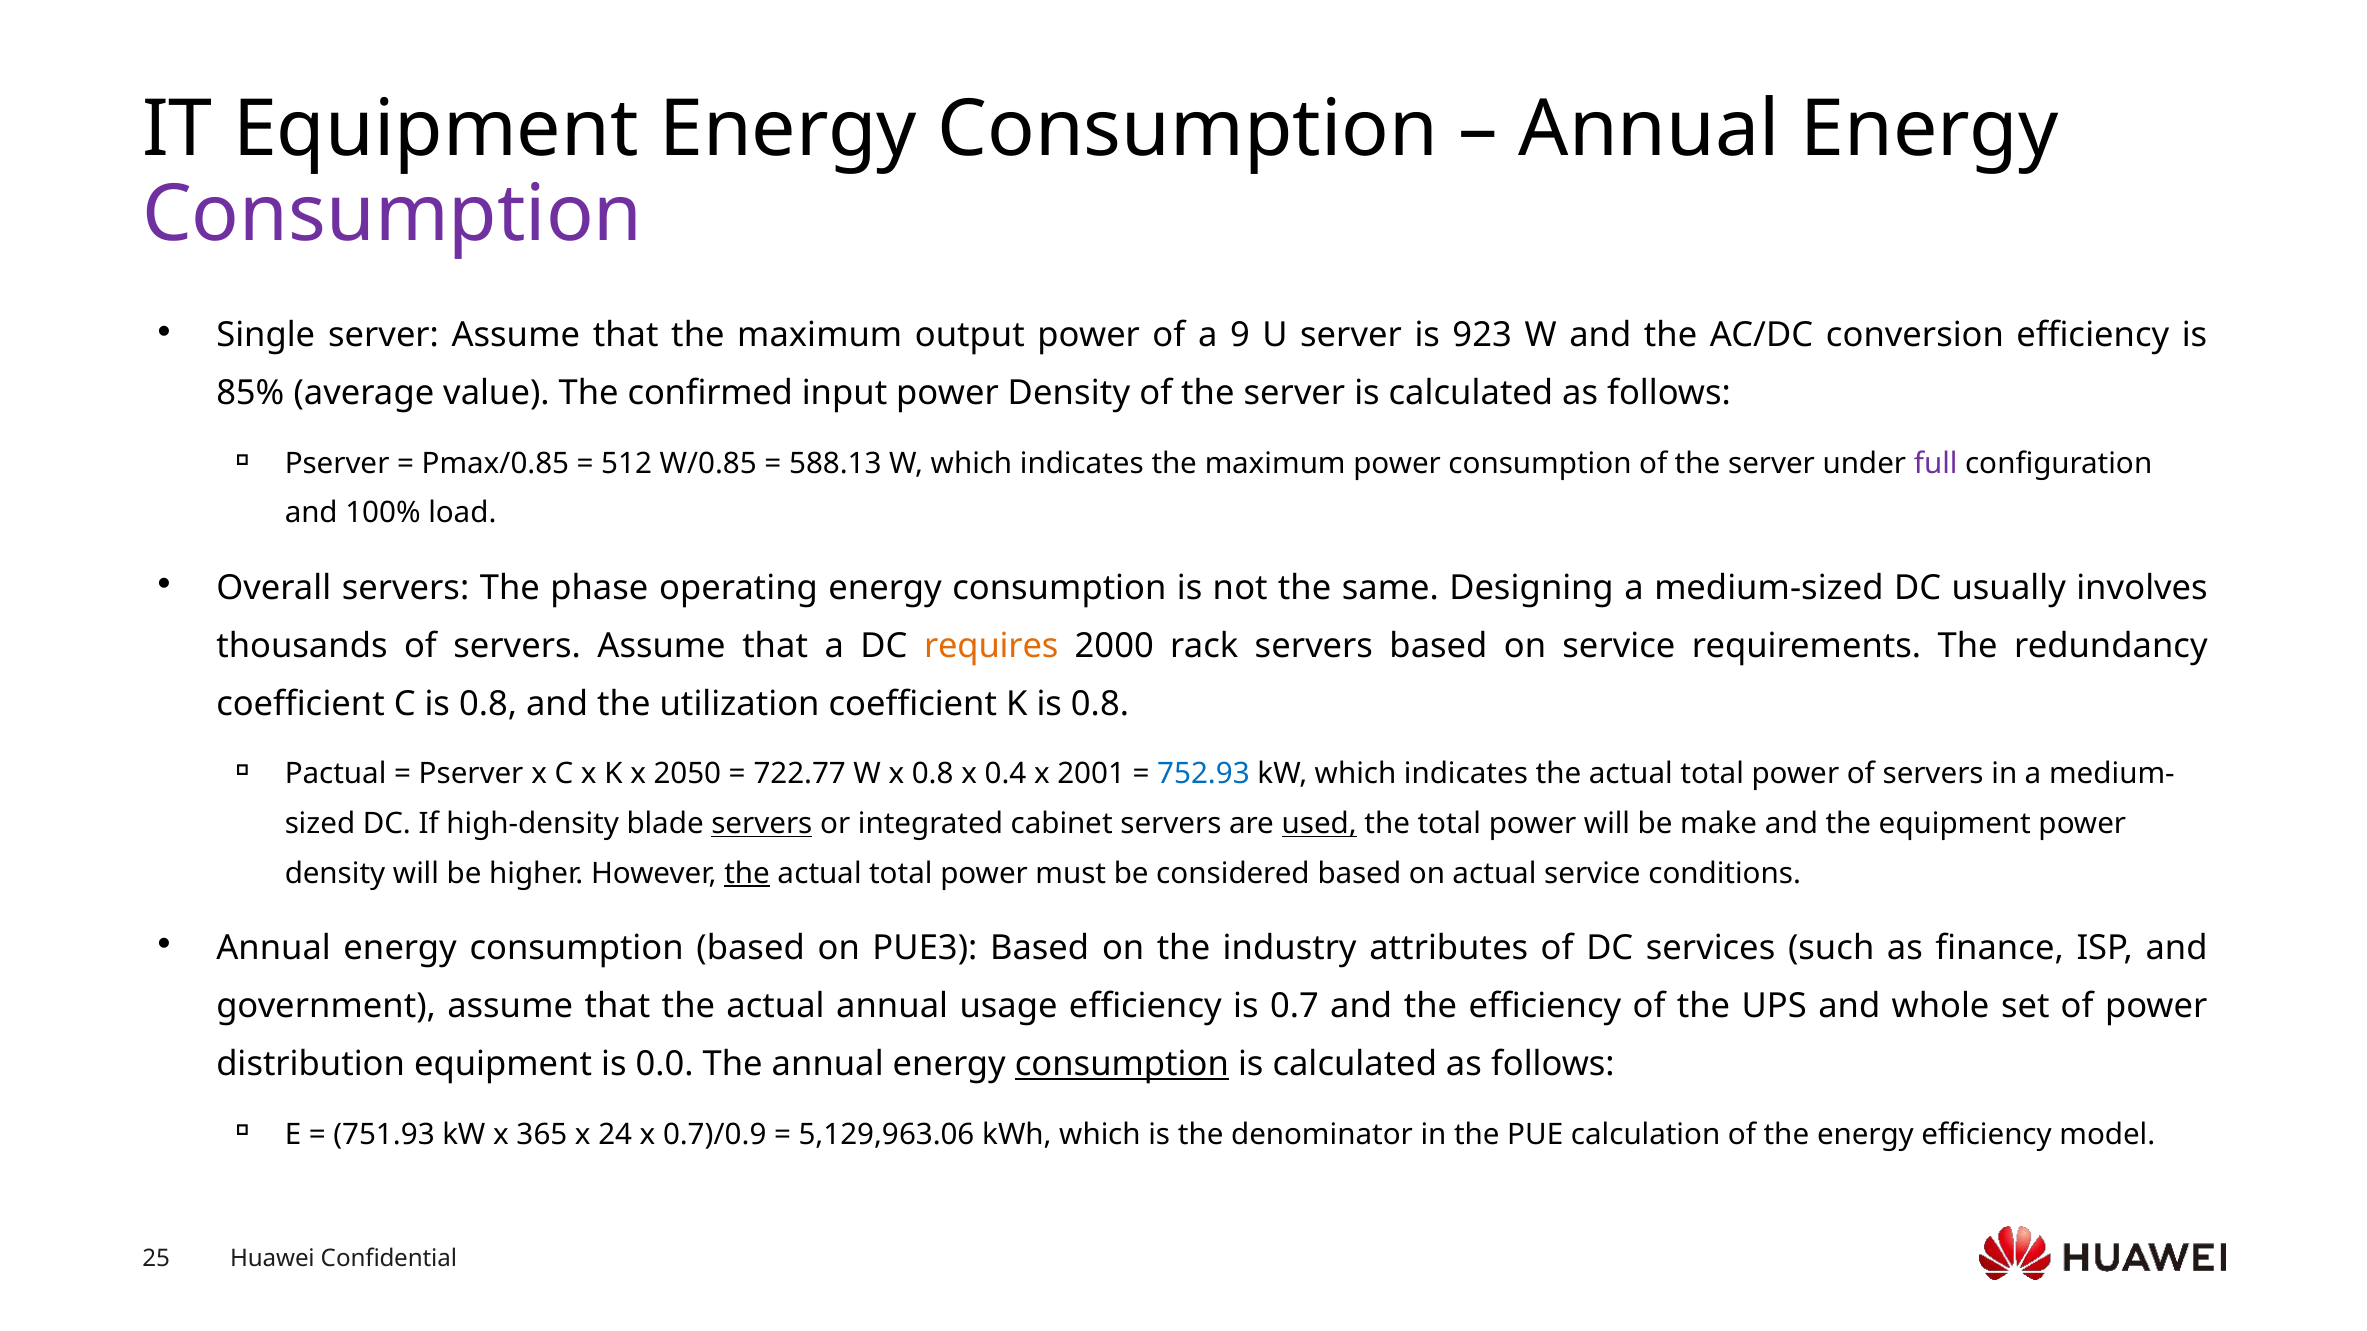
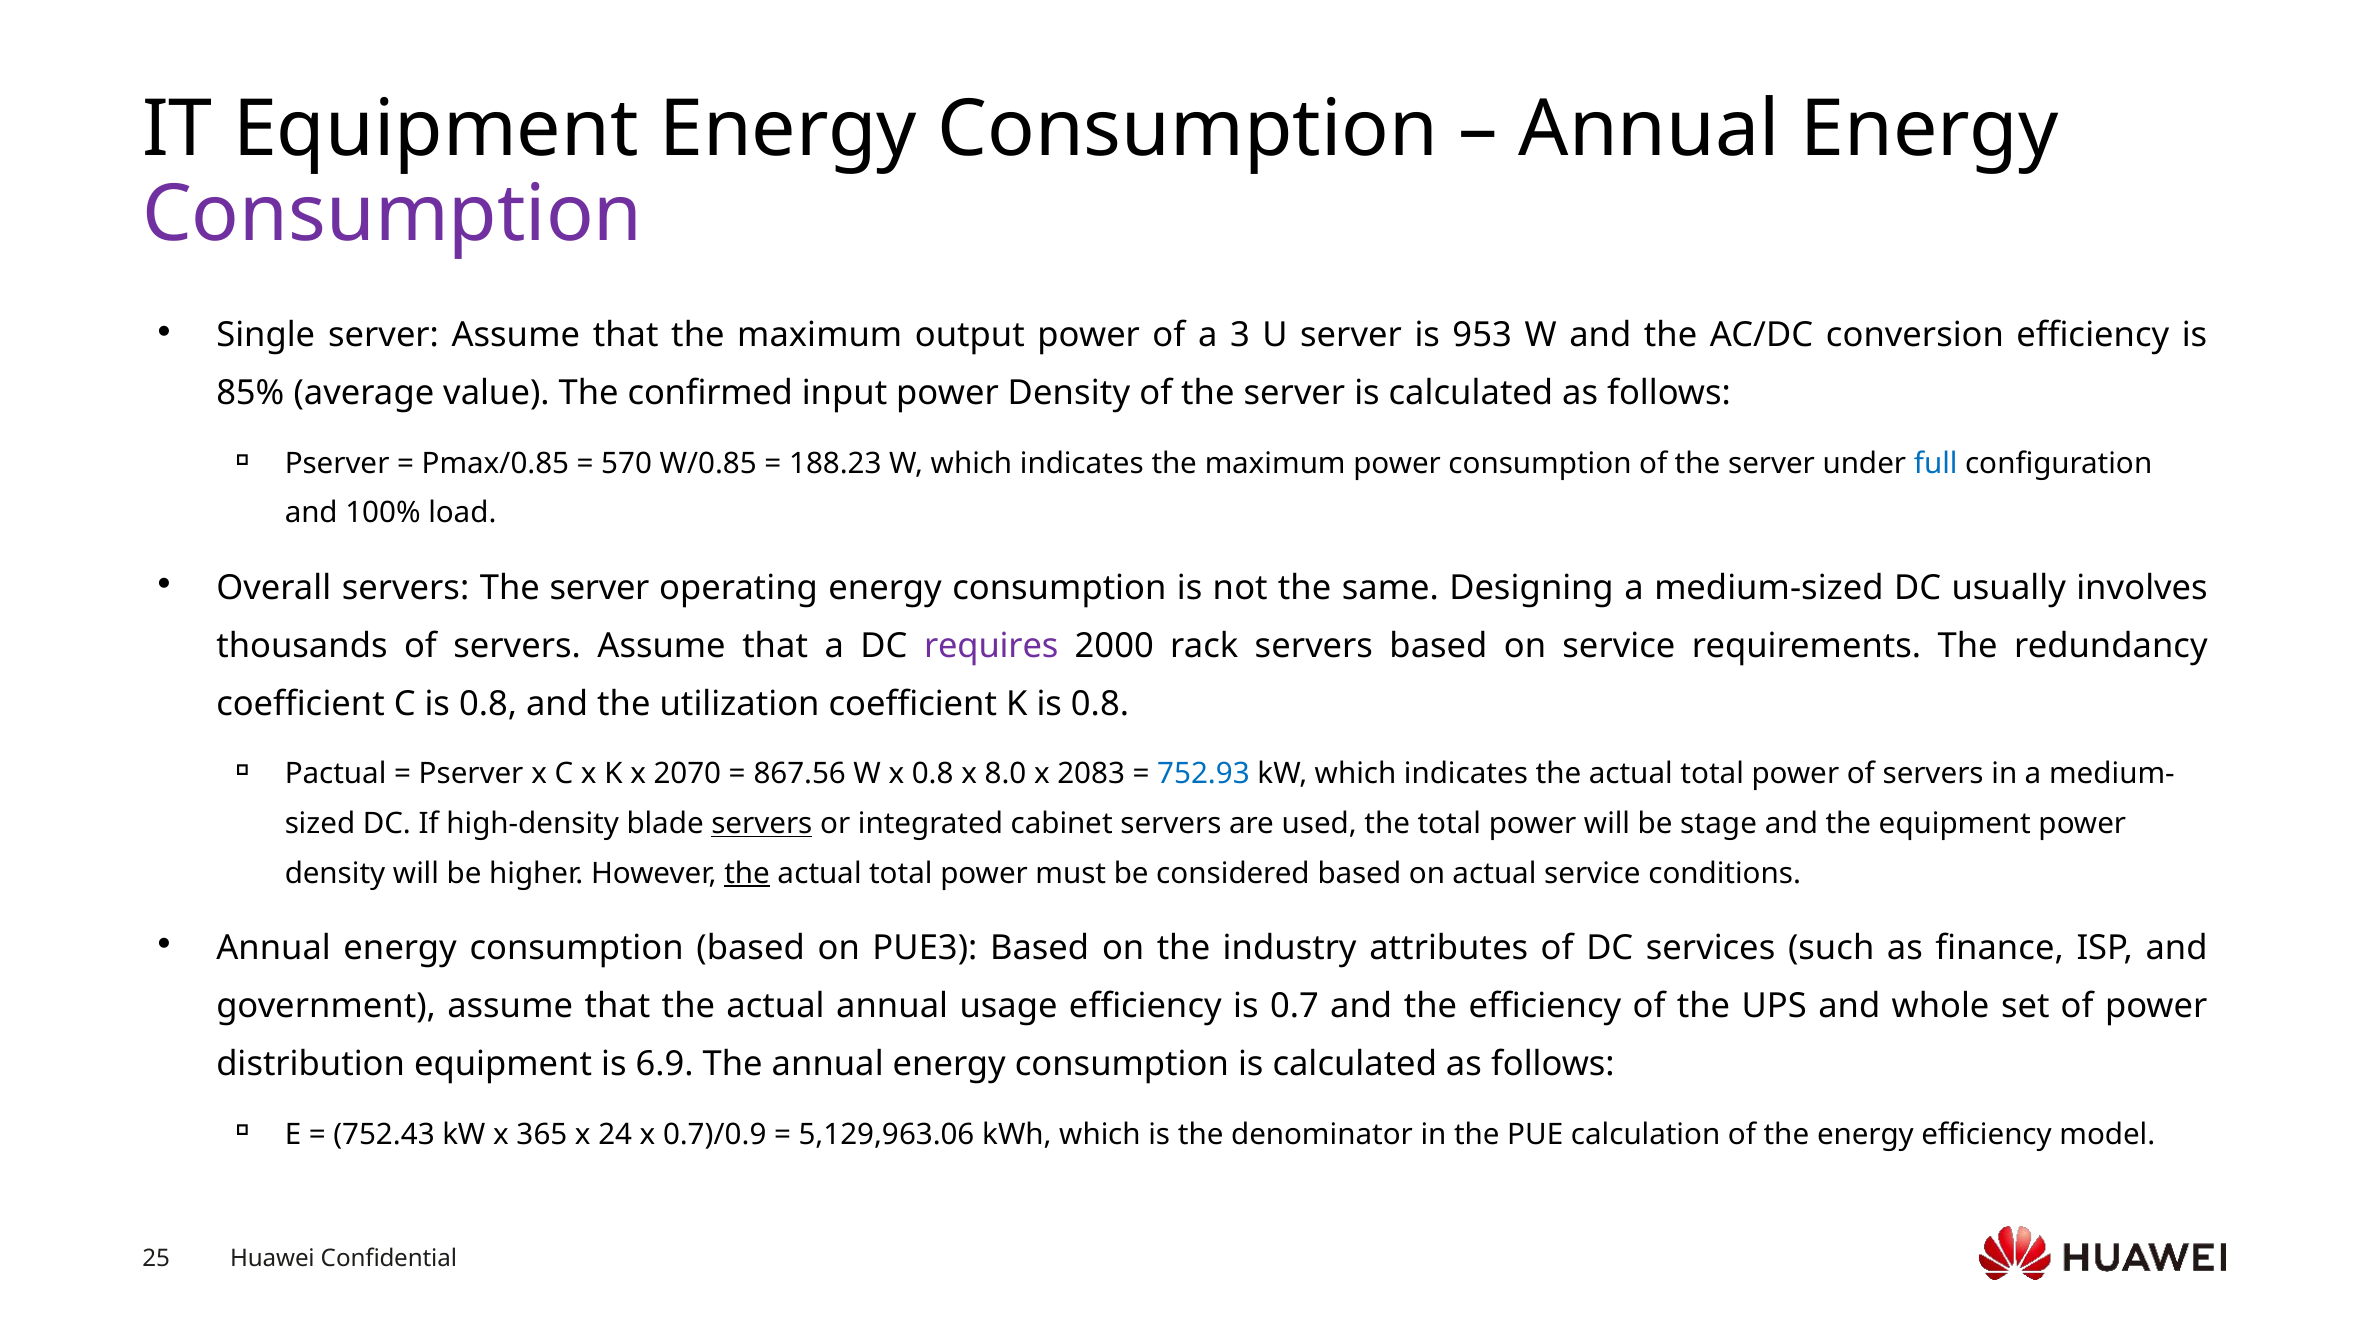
9: 9 -> 3
923: 923 -> 953
512: 512 -> 570
588.13: 588.13 -> 188.23
full colour: purple -> blue
servers The phase: phase -> server
requires colour: orange -> purple
2050: 2050 -> 2070
722.77: 722.77 -> 867.56
0.4: 0.4 -> 8.0
2001: 2001 -> 2083
used underline: present -> none
make: make -> stage
0.0: 0.0 -> 6.9
consumption at (1122, 1065) underline: present -> none
751.93: 751.93 -> 752.43
